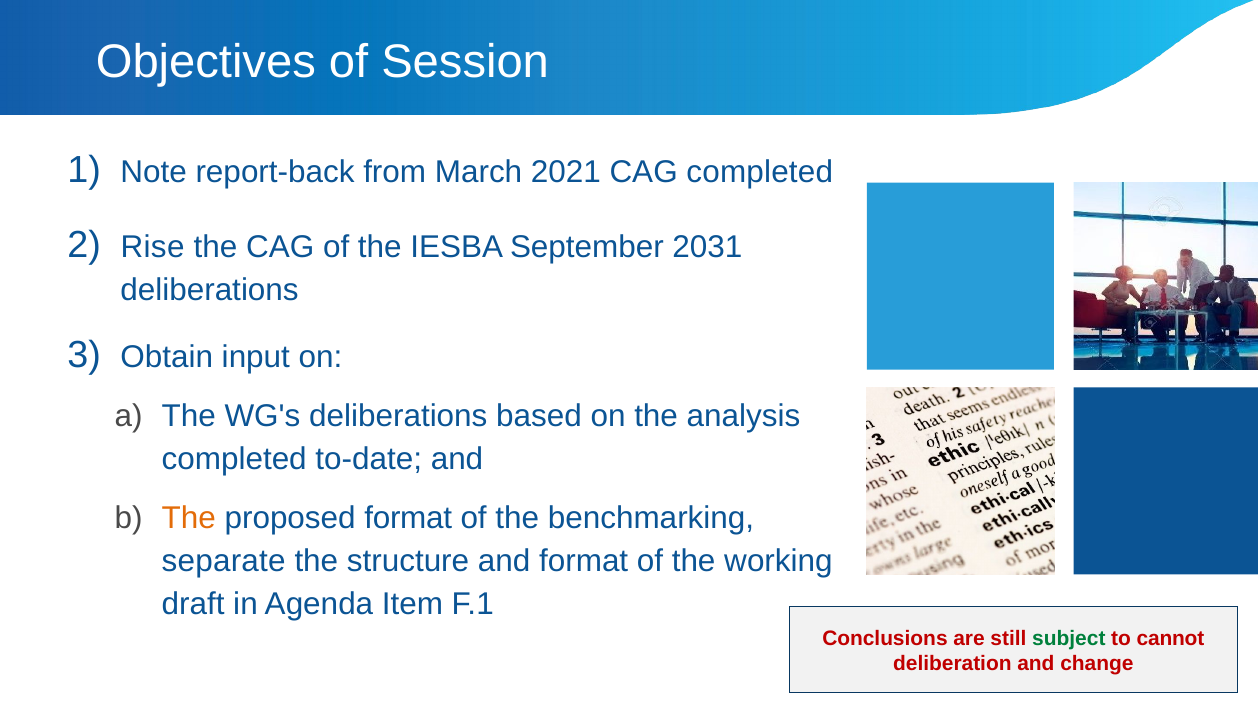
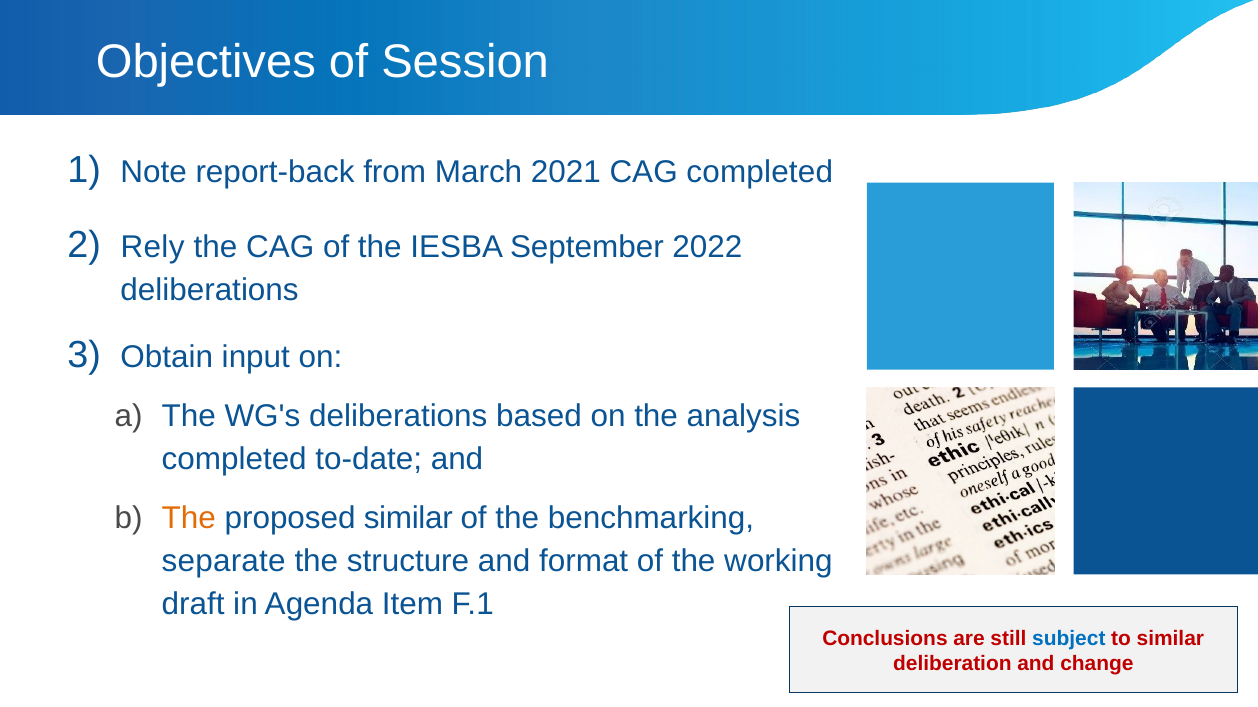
Rise: Rise -> Rely
2031: 2031 -> 2022
proposed format: format -> similar
subject colour: green -> blue
to cannot: cannot -> similar
